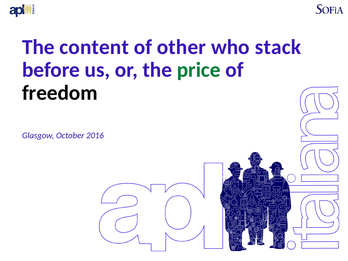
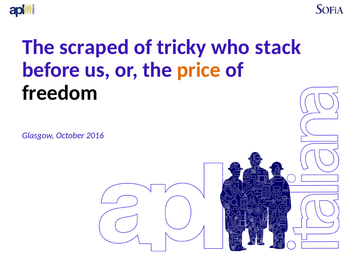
content: content -> scraped
other: other -> tricky
price colour: green -> orange
